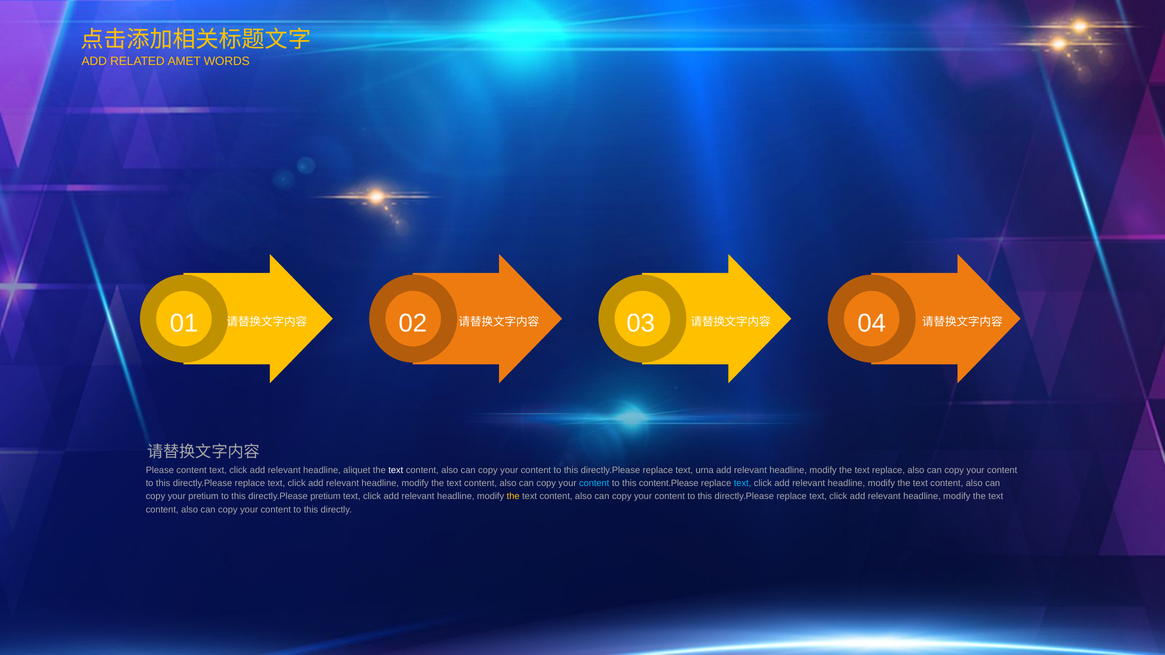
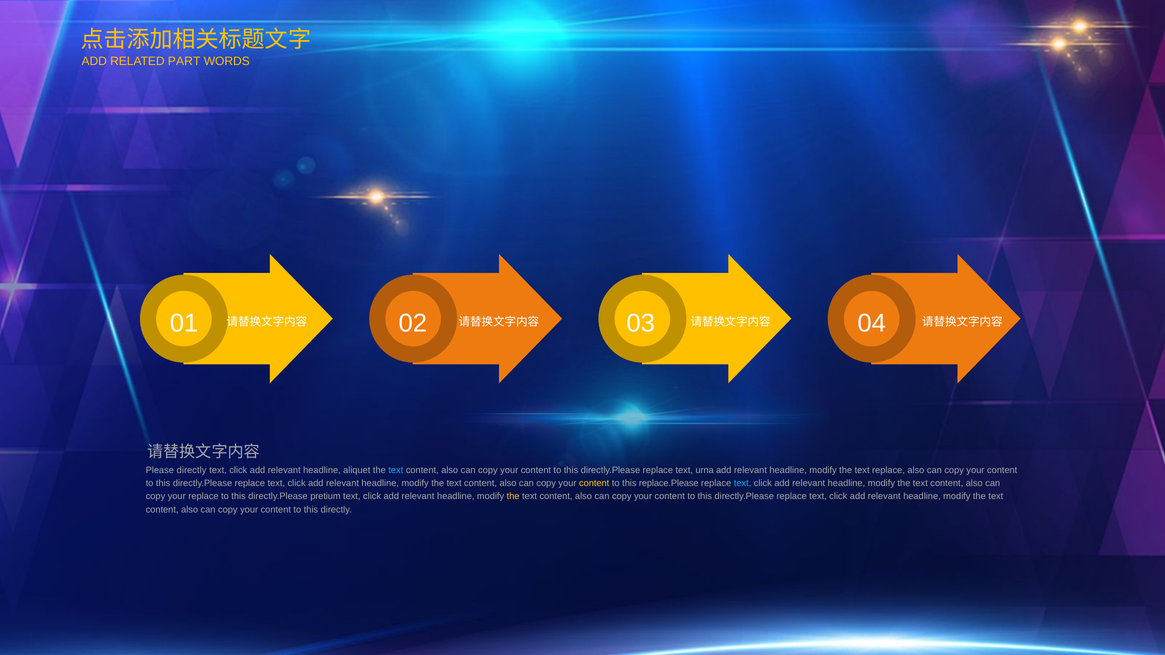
AMET: AMET -> PART
Please content: content -> directly
text at (396, 470) colour: white -> light blue
content at (594, 483) colour: light blue -> yellow
content.Please: content.Please -> replace.Please
your pretium: pretium -> replace
